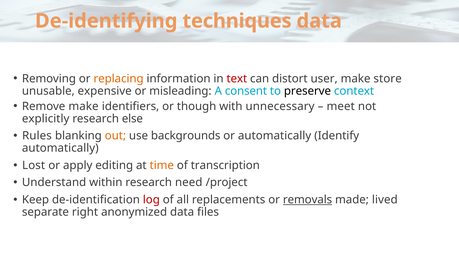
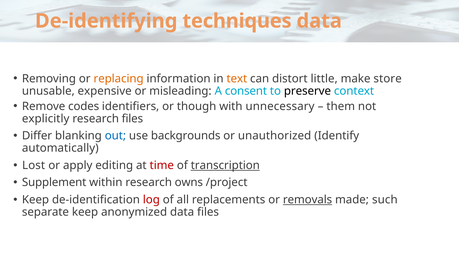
text colour: red -> orange
user: user -> little
Remove make: make -> codes
meet: meet -> them
research else: else -> files
Rules: Rules -> Differ
out colour: orange -> blue
or automatically: automatically -> unauthorized
time colour: orange -> red
transcription underline: none -> present
Understand: Understand -> Supplement
need: need -> owns
lived: lived -> such
separate right: right -> keep
